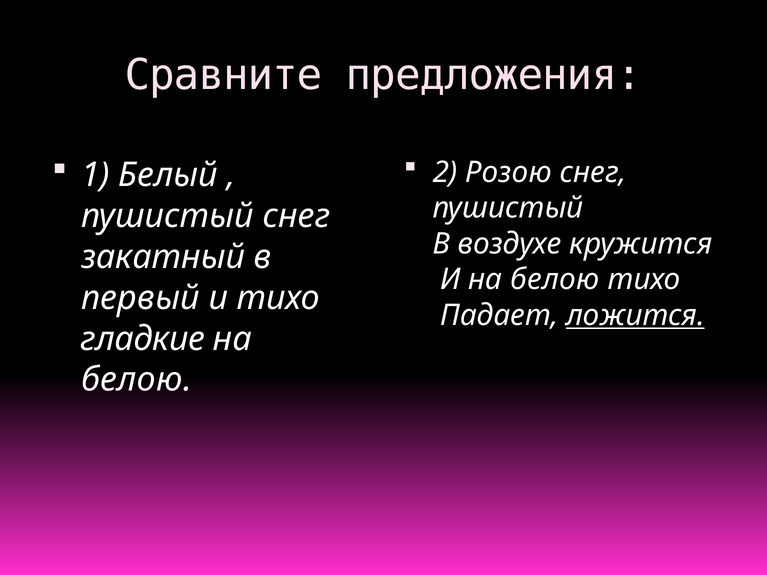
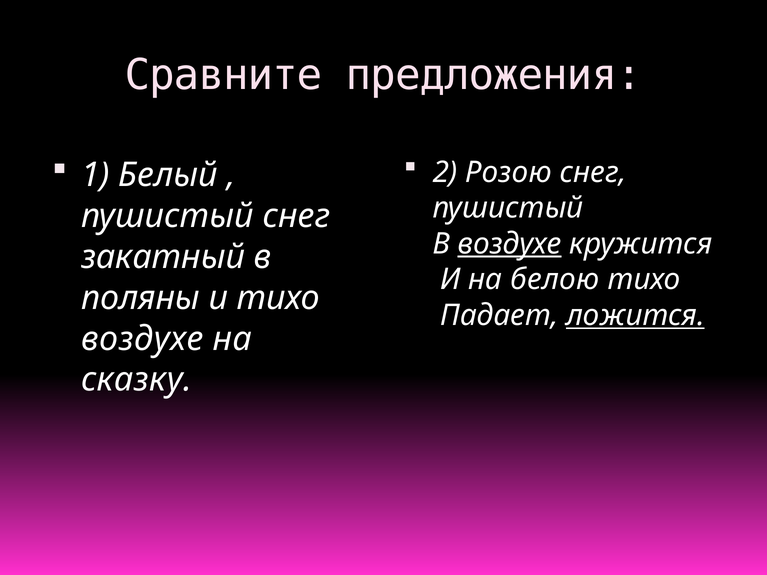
воздухе at (510, 244) underline: none -> present
первый: первый -> поляны
гладкие at (143, 339): гладкие -> воздухе
белою at (136, 380): белою -> сказку
